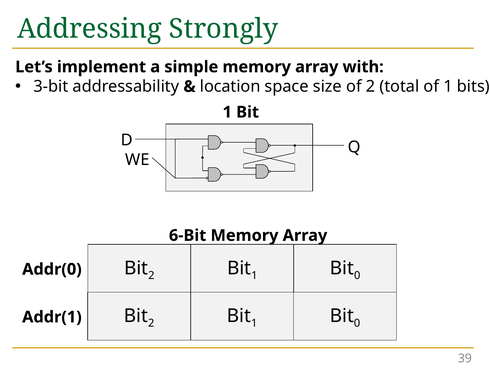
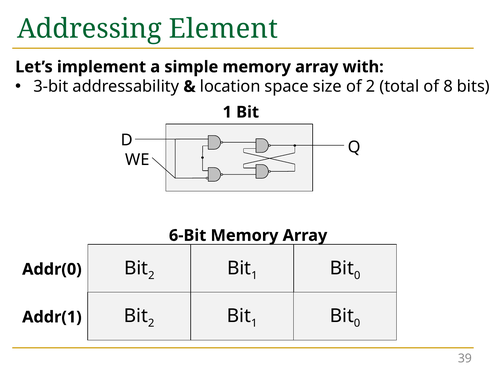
Strongly: Strongly -> Element
of 1: 1 -> 8
